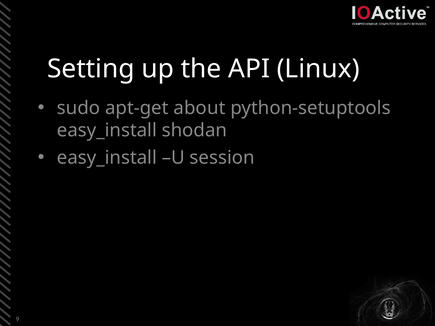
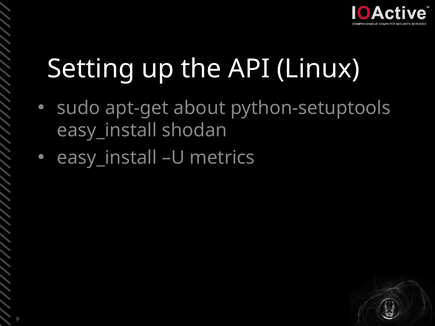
session: session -> metrics
